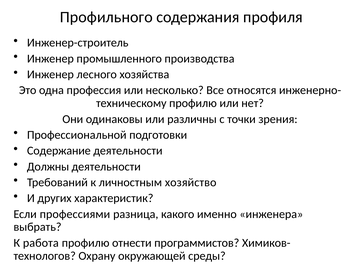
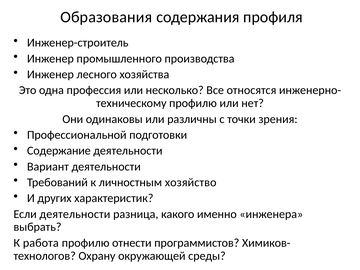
Профильного: Профильного -> Образования
Должны: Должны -> Вариант
Если профессиями: профессиями -> деятельности
